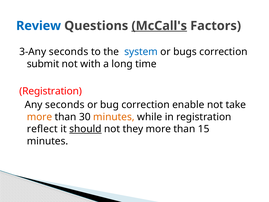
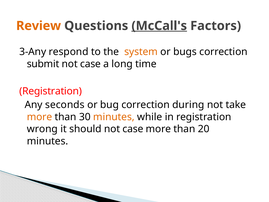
Review colour: blue -> orange
3-Any seconds: seconds -> respond
system colour: blue -> orange
with at (90, 64): with -> case
enable: enable -> during
reflect: reflect -> wrong
should underline: present -> none
they at (133, 129): they -> case
15: 15 -> 20
